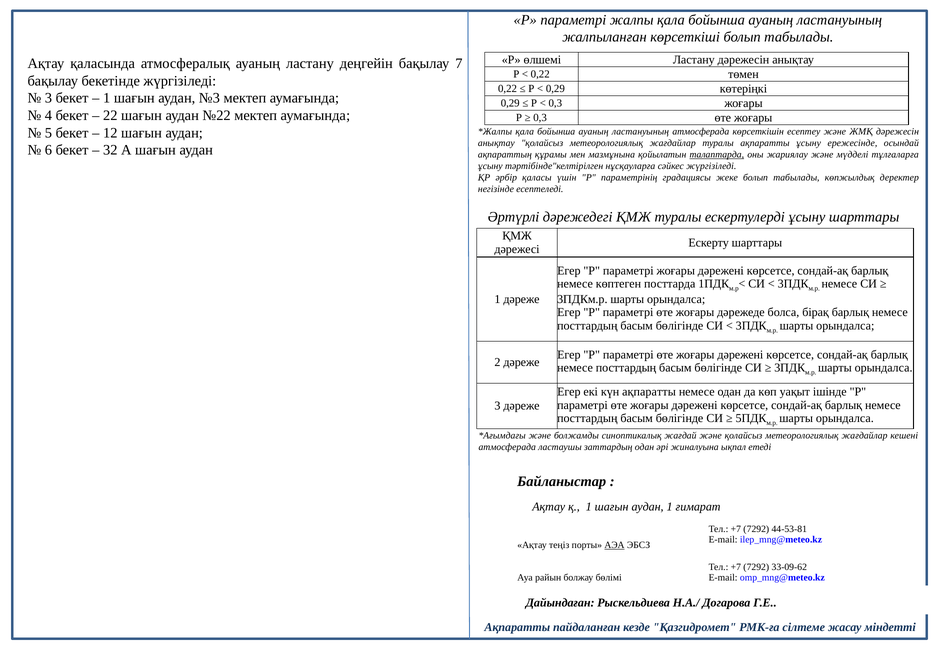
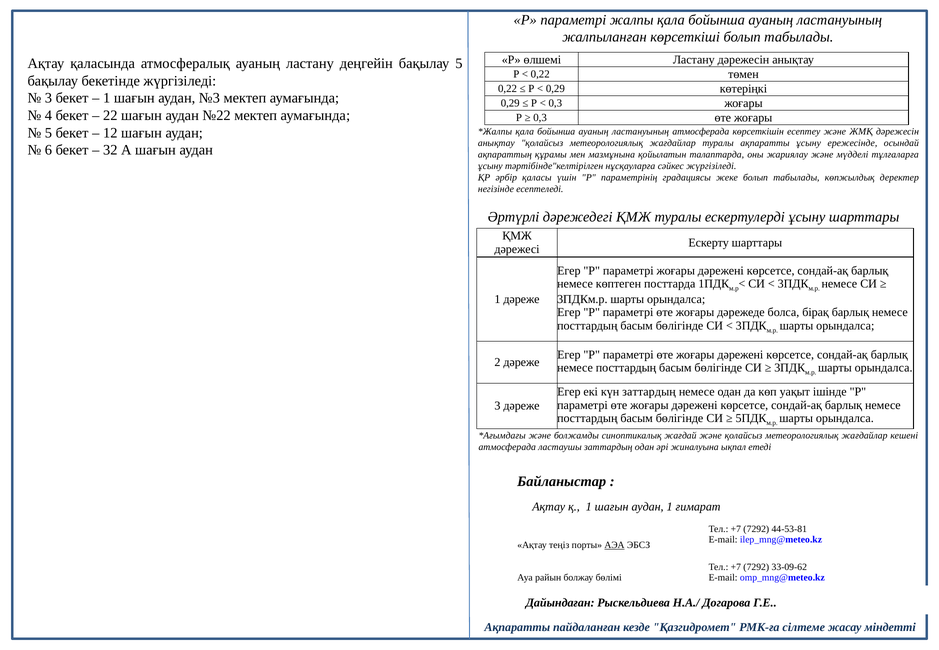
бақылау 7: 7 -> 5
талаптарда underline: present -> none
күн ақпаратты: ақпаратты -> заттардың
